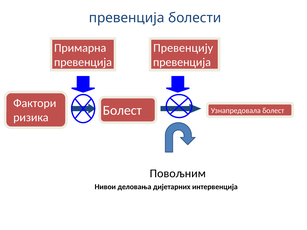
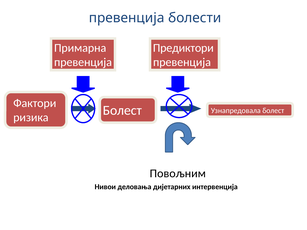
Превенцију: Превенцију -> Предиктори
